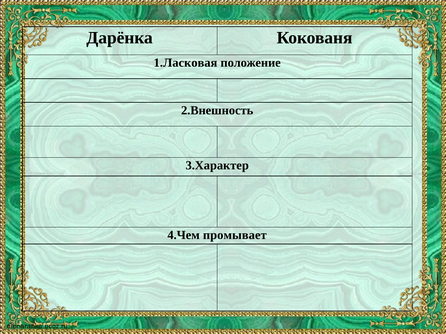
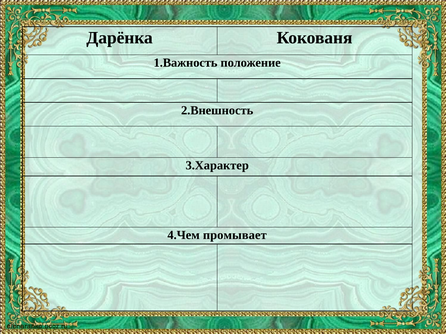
1.Ласковая: 1.Ласковая -> 1.Важность
